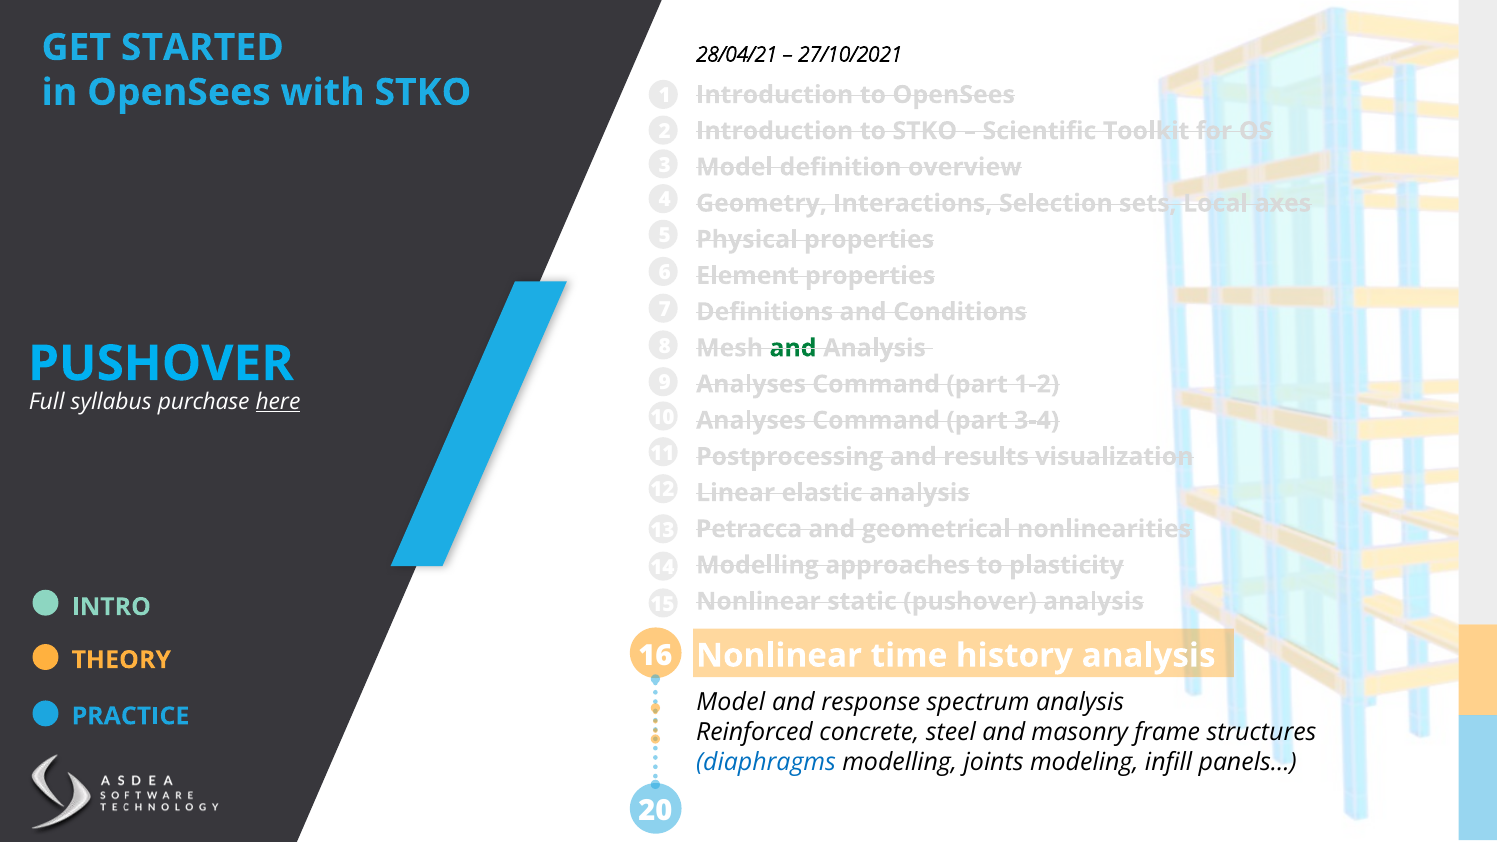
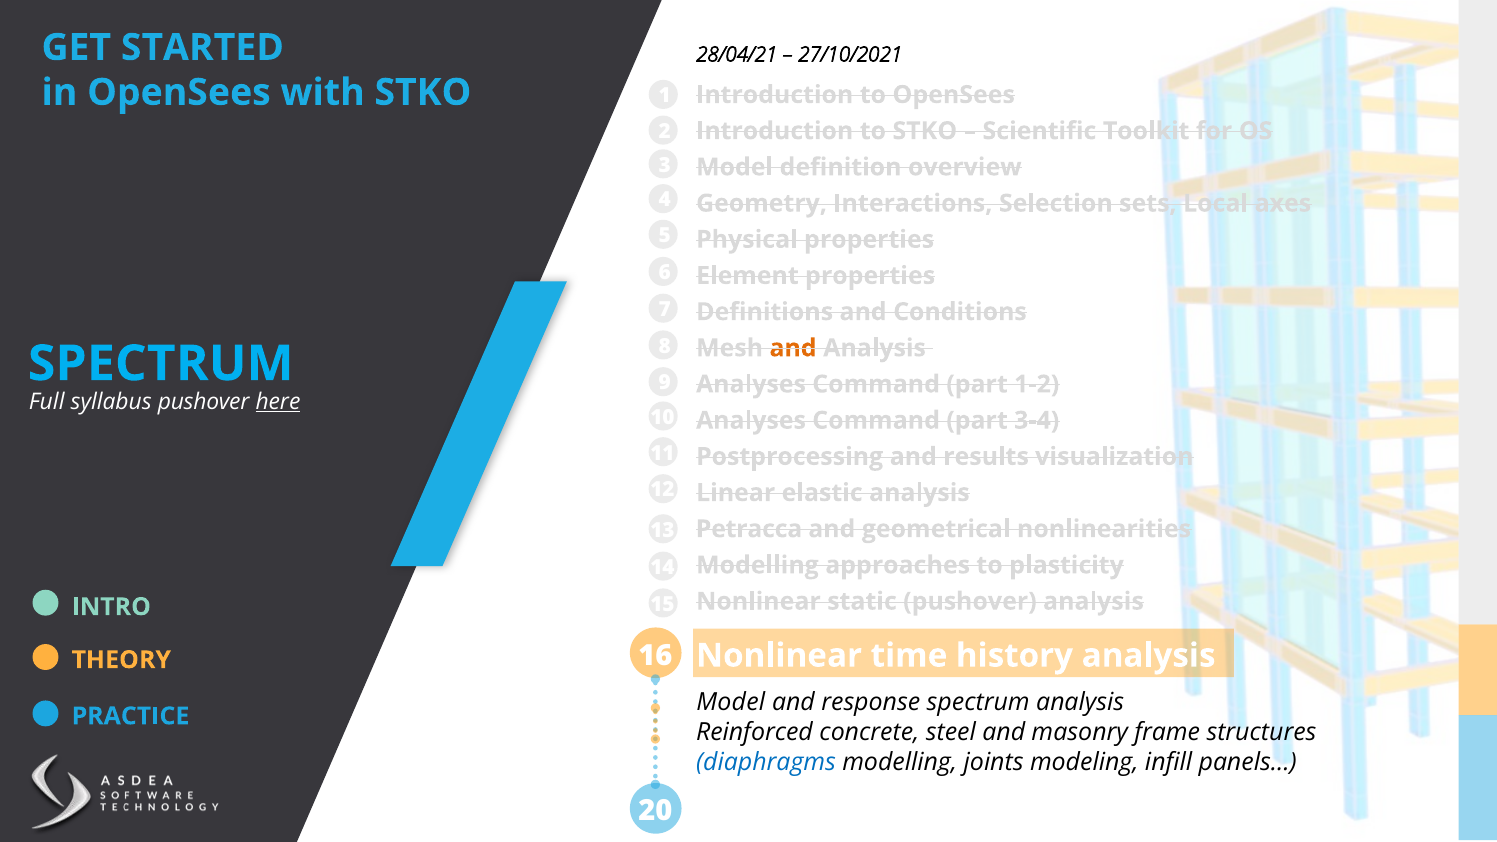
and at (793, 348) colour: green -> orange
PUSHOVER at (161, 364): PUSHOVER -> SPECTRUM
syllabus purchase: purchase -> pushover
